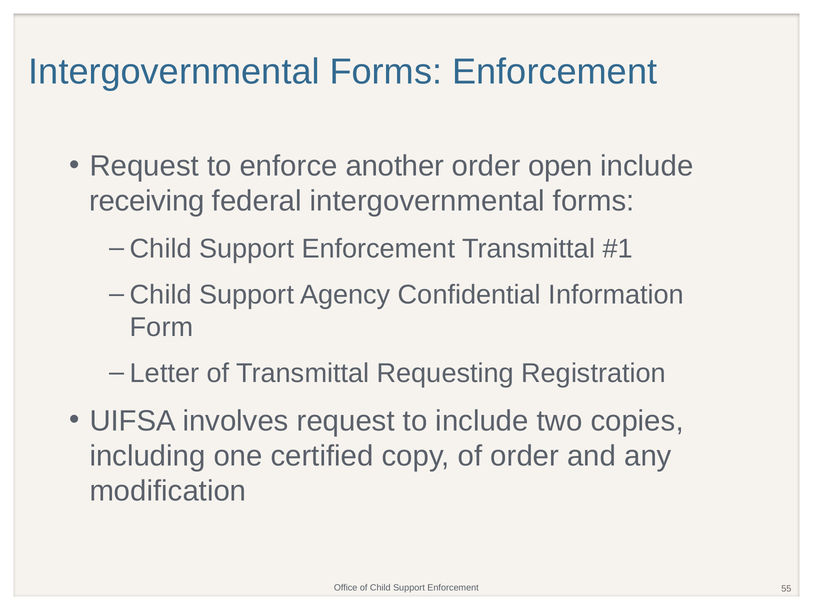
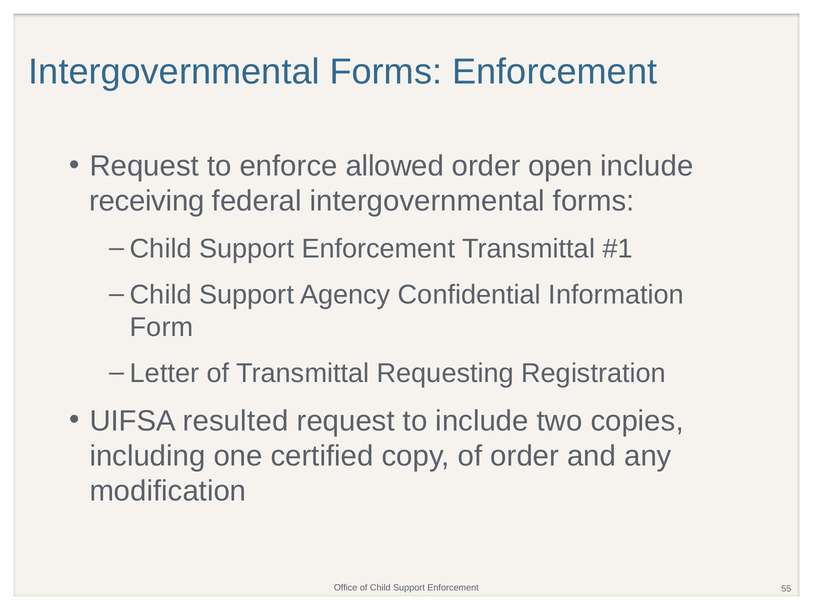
another: another -> allowed
involves: involves -> resulted
